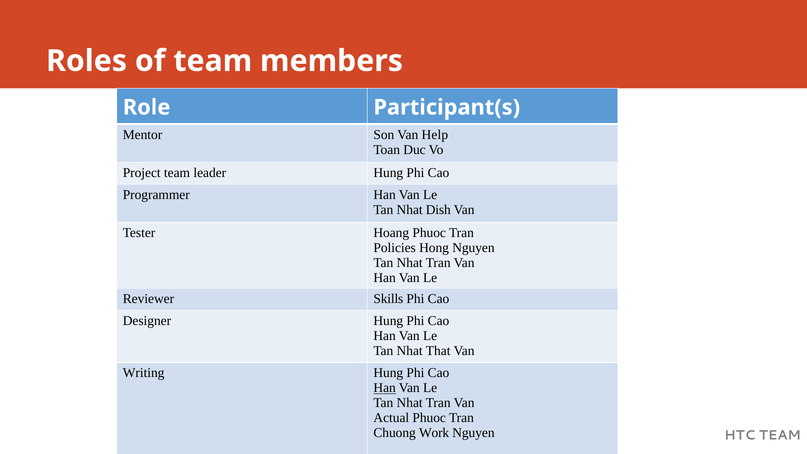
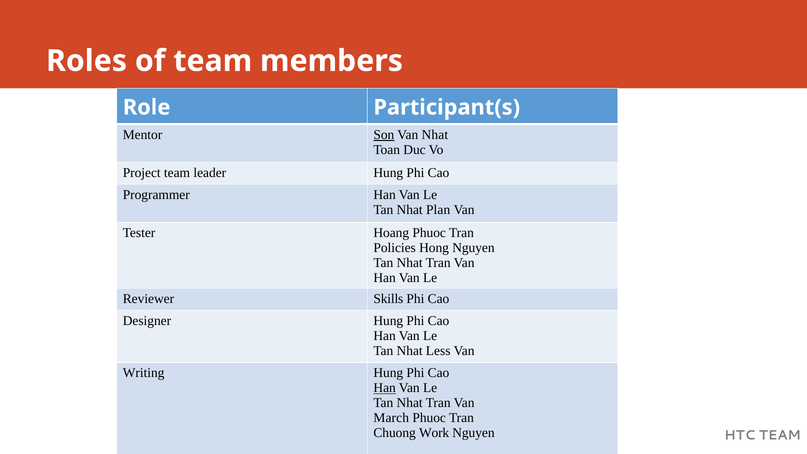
Son underline: none -> present
Van Help: Help -> Nhat
Dish: Dish -> Plan
That: That -> Less
Actual: Actual -> March
